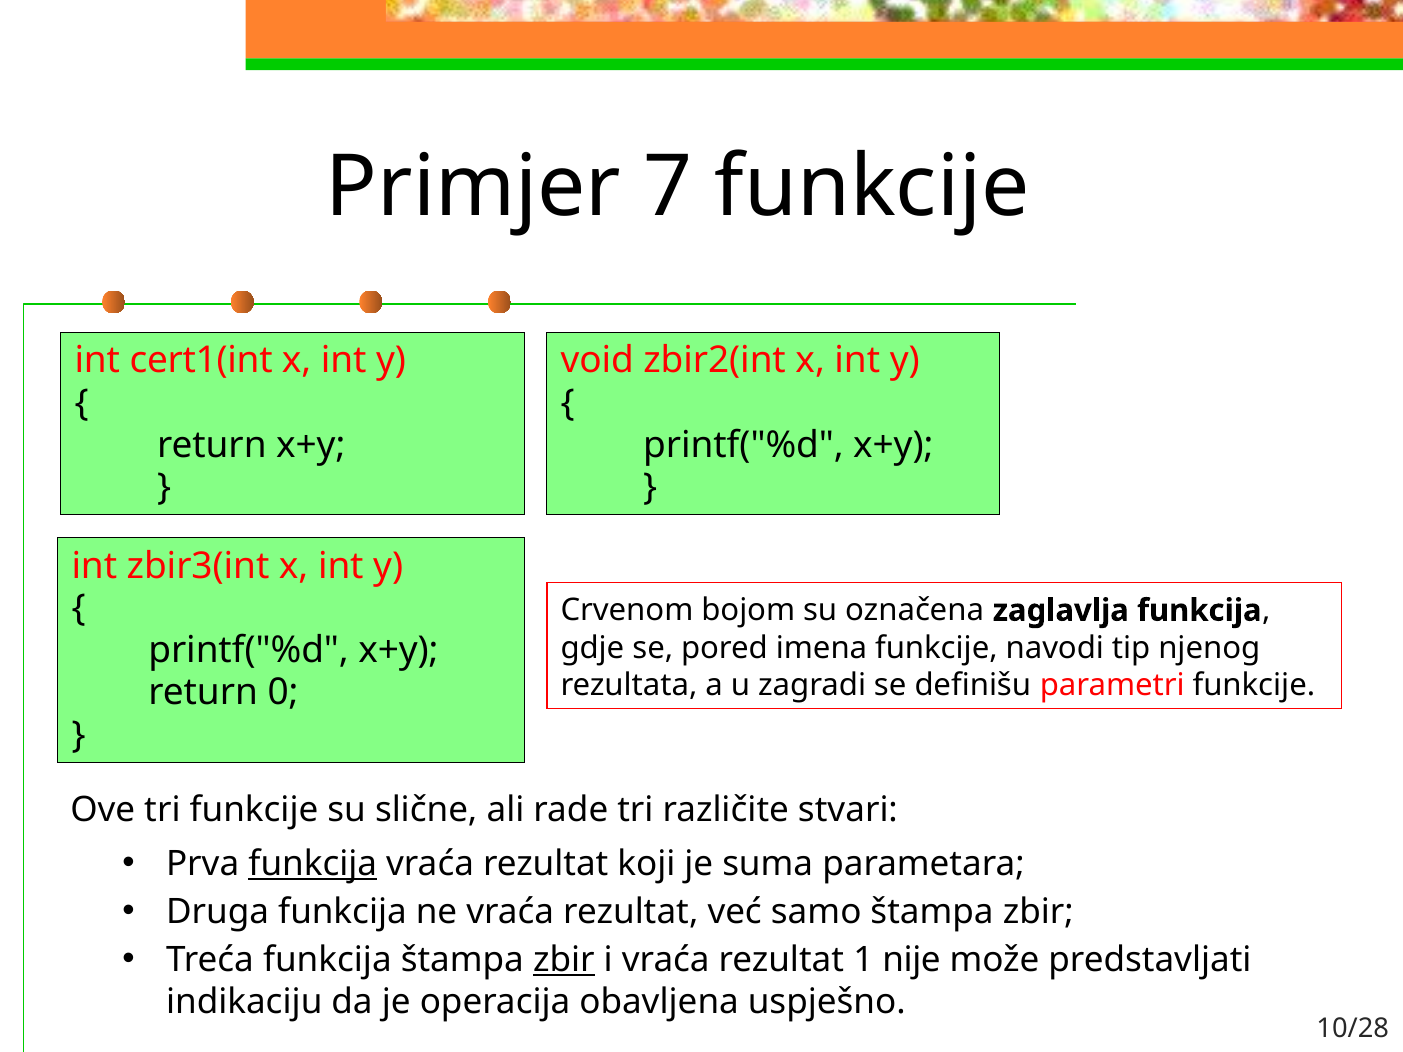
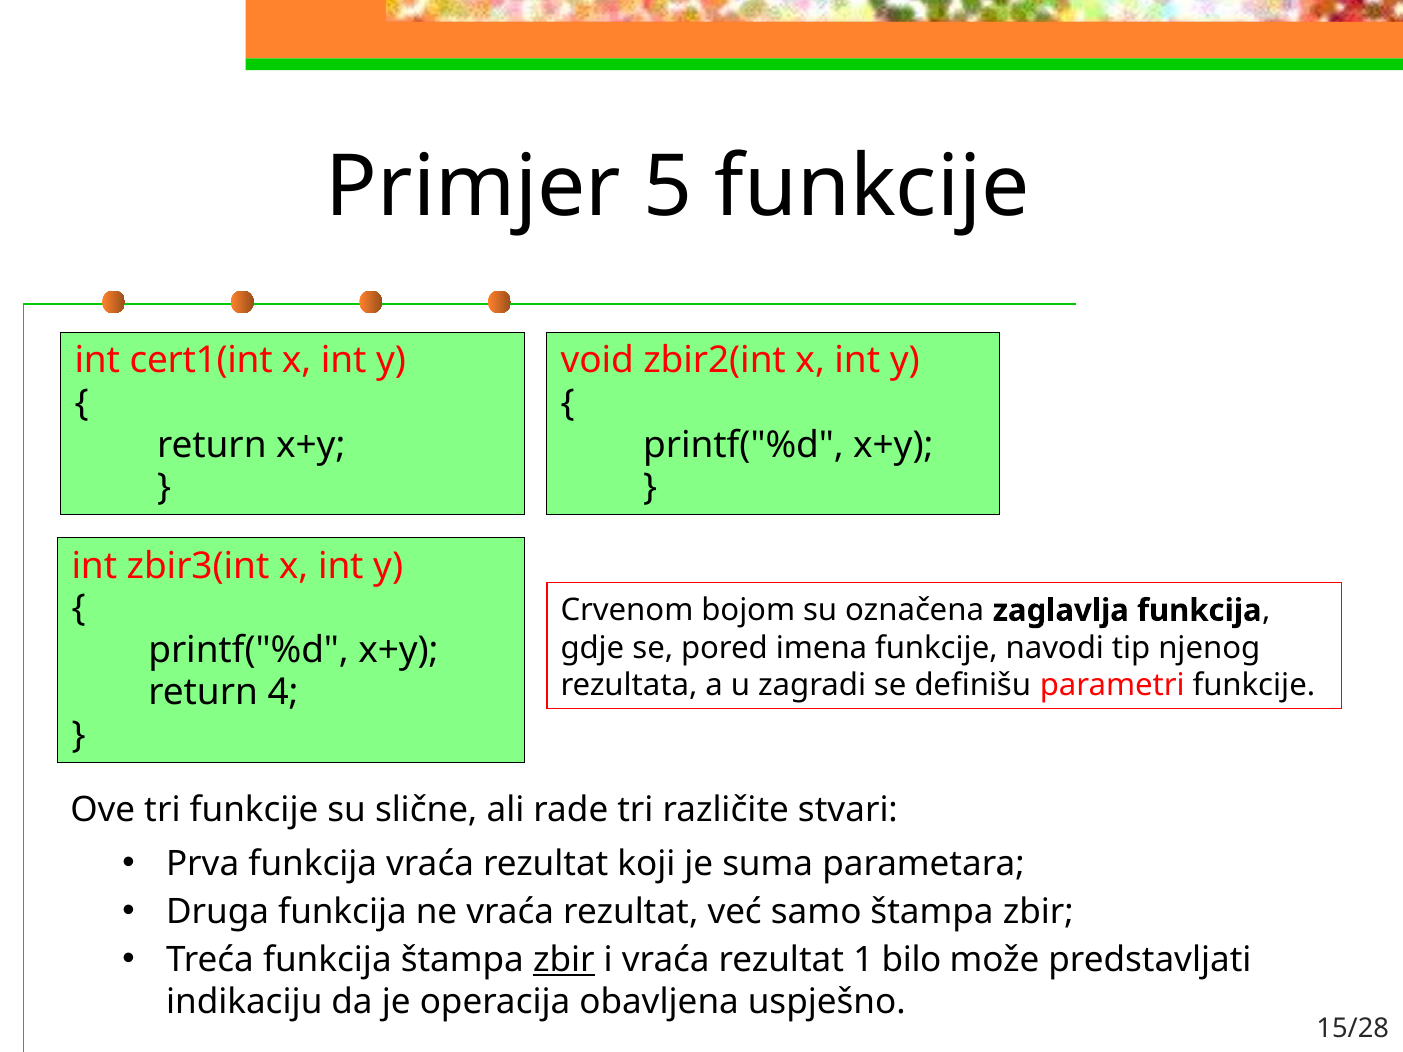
7: 7 -> 5
0: 0 -> 4
funkcija at (313, 864) underline: present -> none
nije: nije -> bilo
10/28: 10/28 -> 15/28
